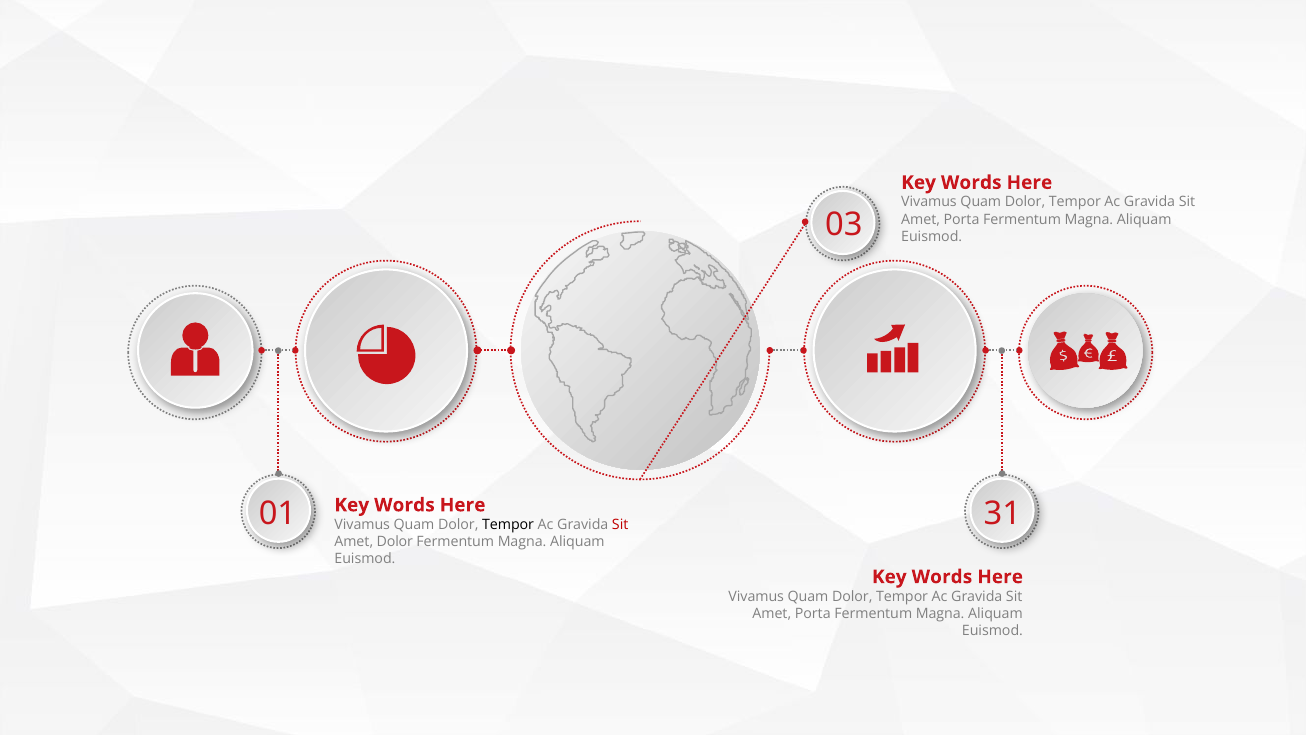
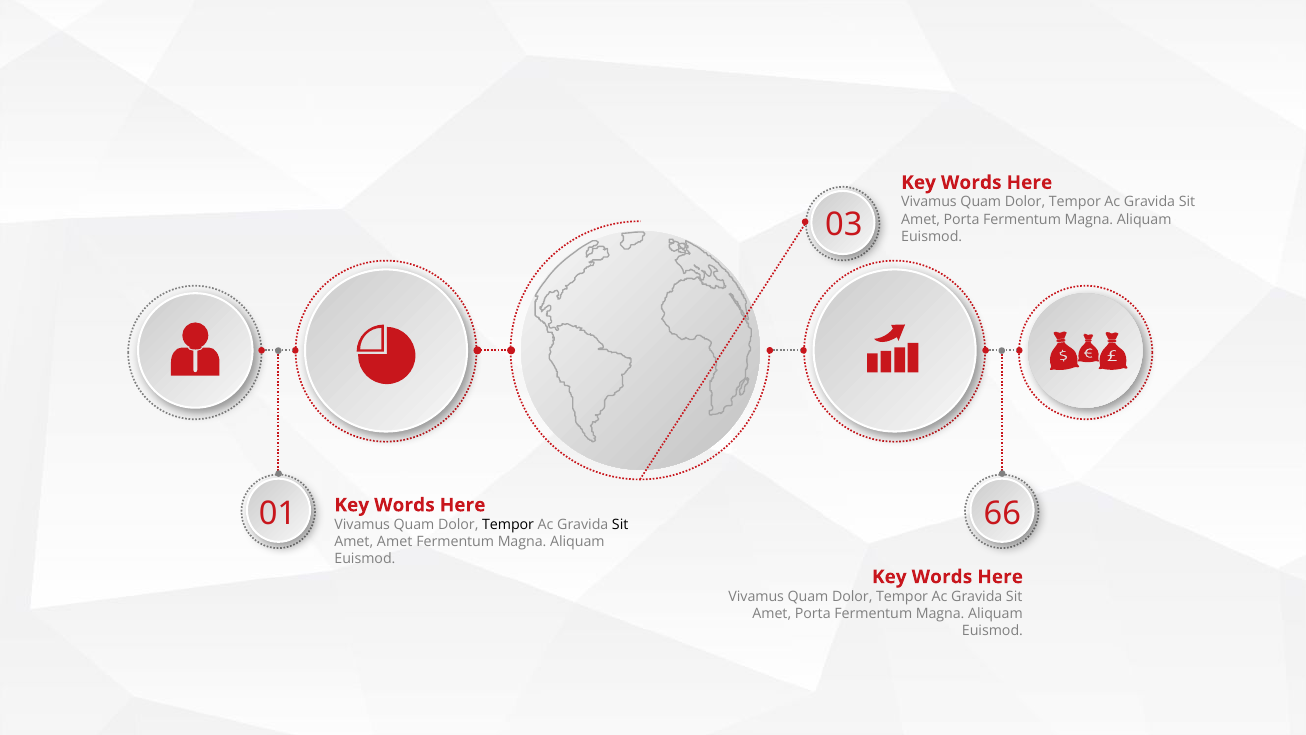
31: 31 -> 66
Sit at (620, 524) colour: red -> black
Amet Dolor: Dolor -> Amet
